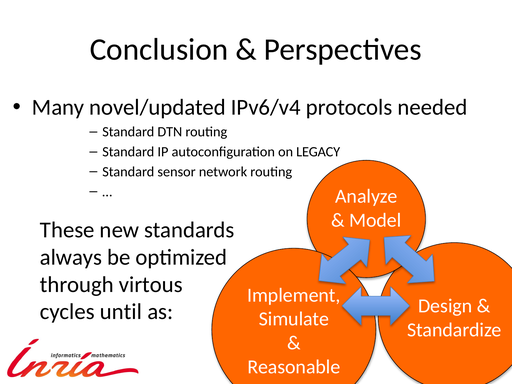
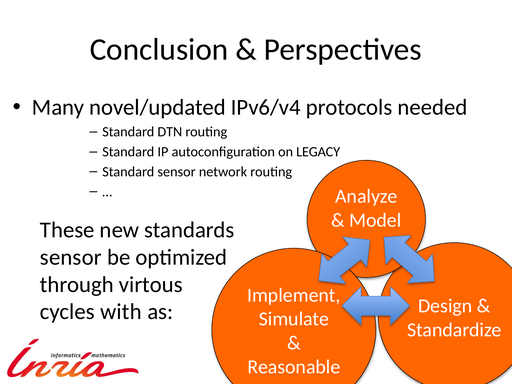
always at (71, 257): always -> sensor
until: until -> with
